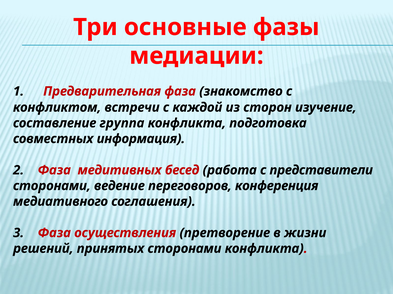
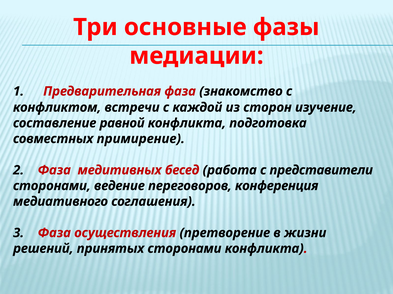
группа: группа -> равной
информация: информация -> примирение
